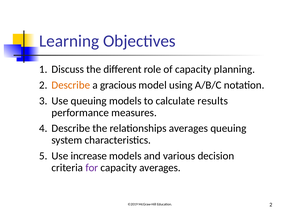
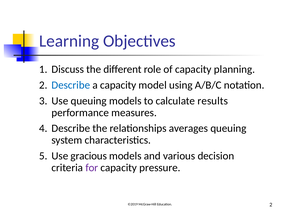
Describe at (71, 85) colour: orange -> blue
a gracious: gracious -> capacity
increase: increase -> gracious
capacity averages: averages -> pressure
